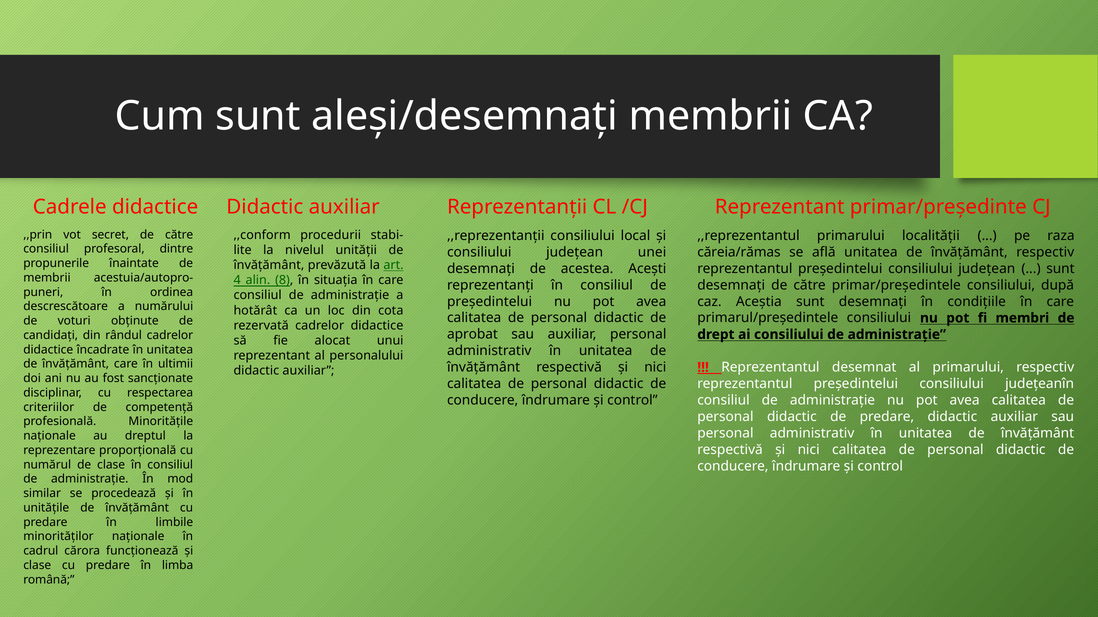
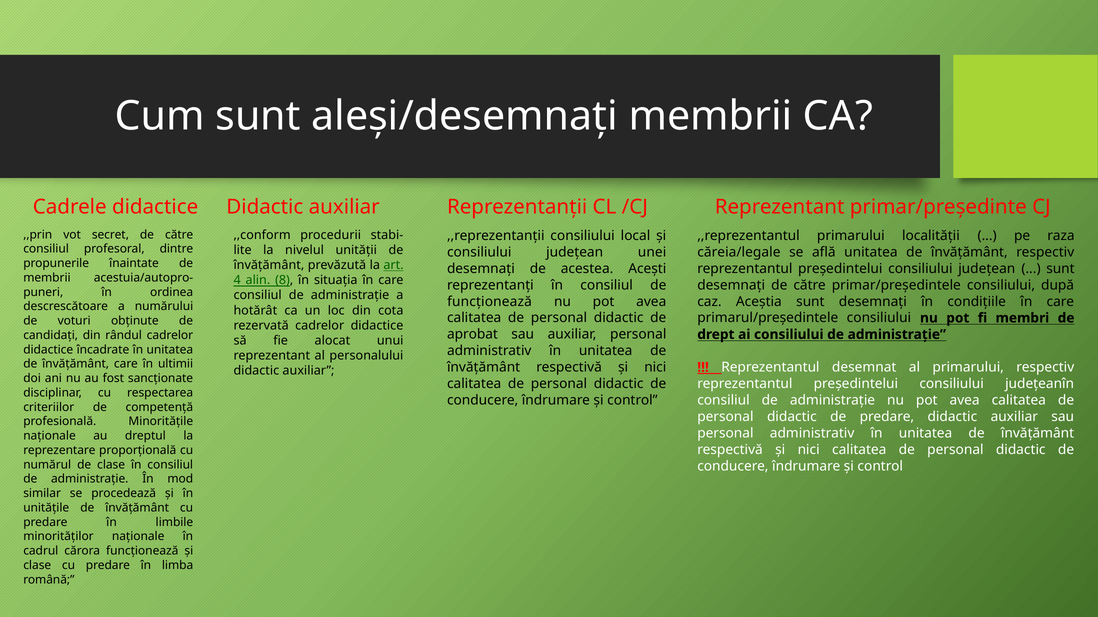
căreia/rămas: căreia/rămas -> căreia/legale
președintelui at (490, 302): președintelui -> funcționează
